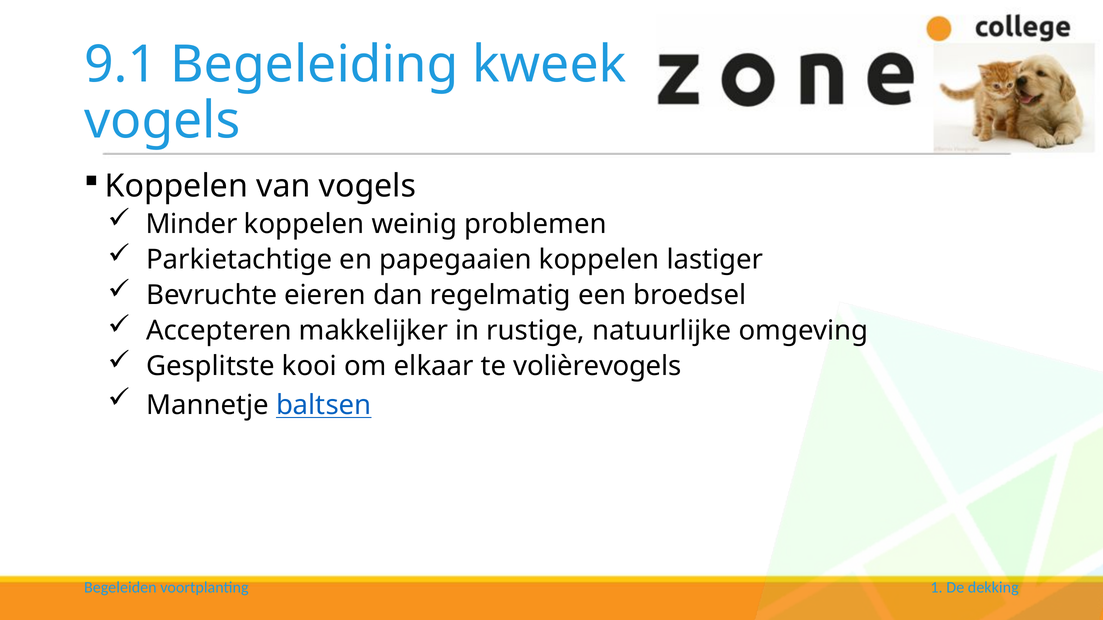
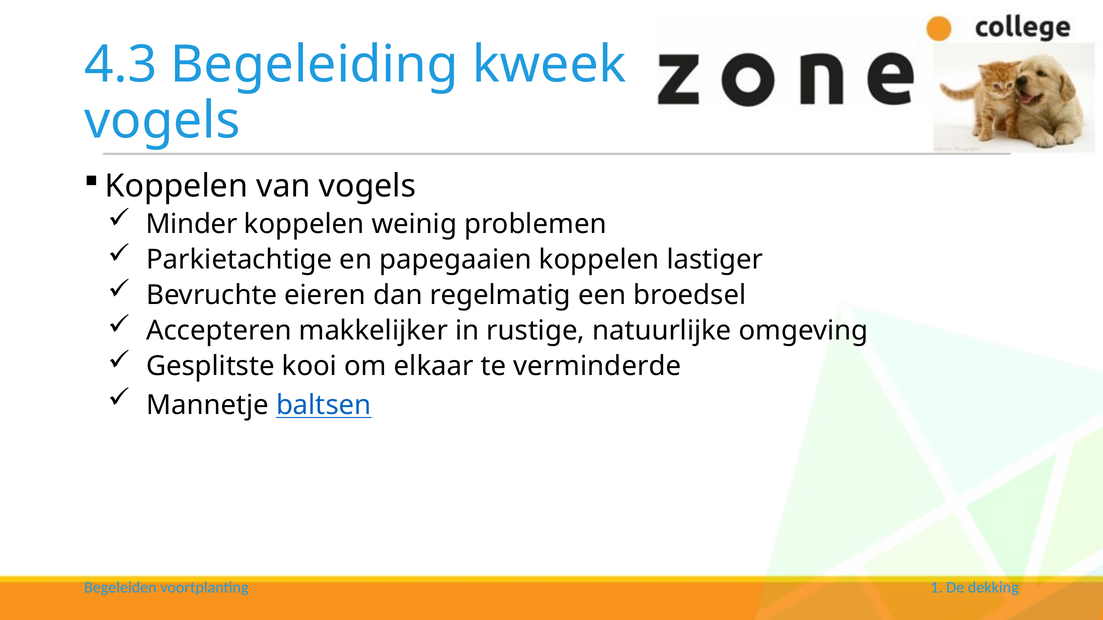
9.1: 9.1 -> 4.3
volièrevogels: volièrevogels -> verminderde
